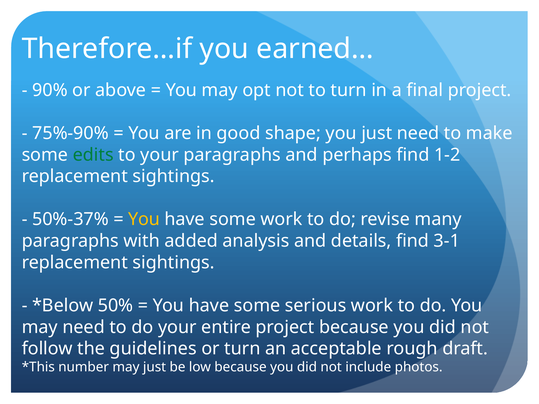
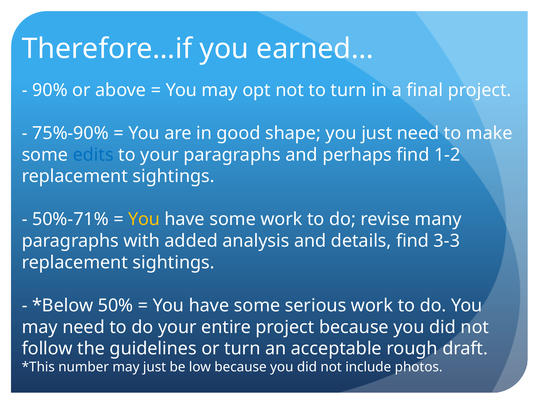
edits colour: green -> blue
50%-37%: 50%-37% -> 50%-71%
3-1: 3-1 -> 3-3
